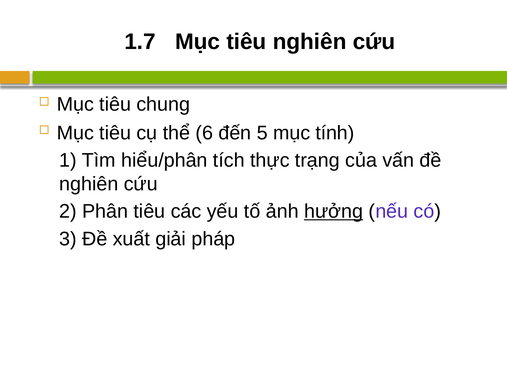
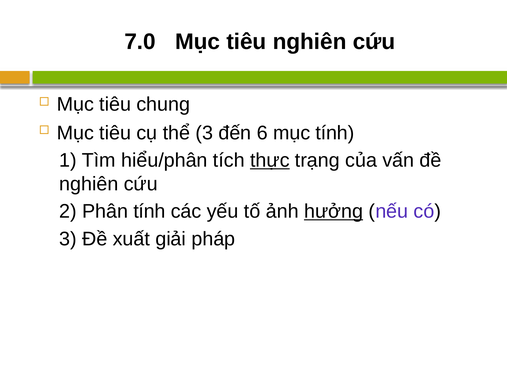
1.7: 1.7 -> 7.0
thể 6: 6 -> 3
5: 5 -> 6
thực underline: none -> present
Phân tiêu: tiêu -> tính
